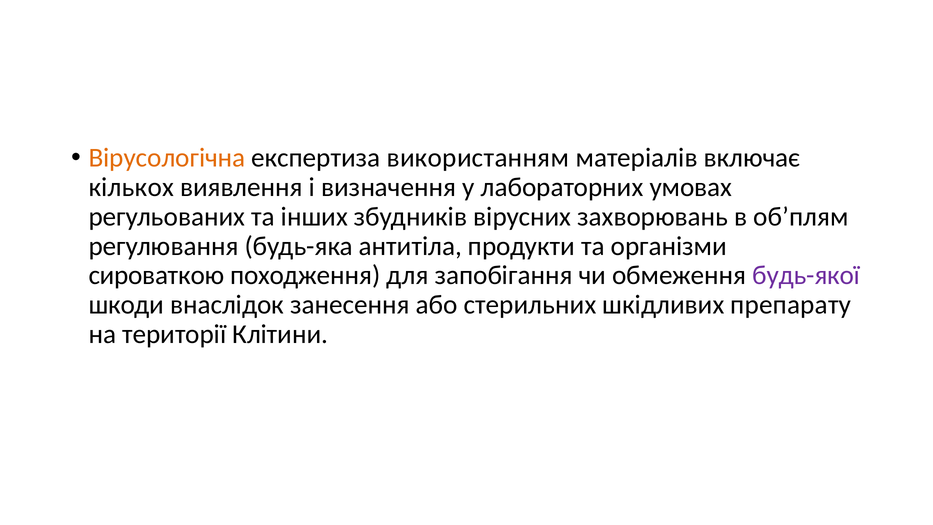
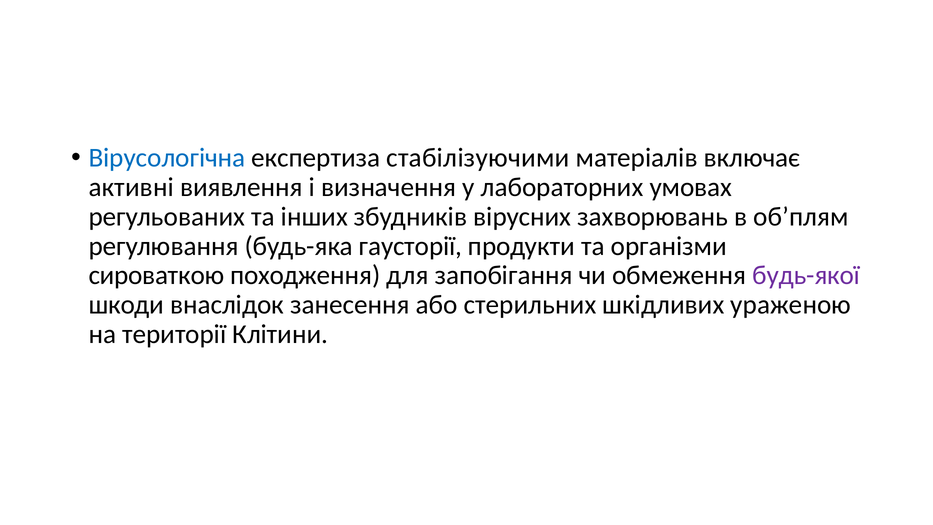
Вірусологічна colour: orange -> blue
використанням: використанням -> стабілізуючими
кількох: кількох -> активні
антитіла: антитіла -> гаусторії
препарату: препарату -> ураженою
